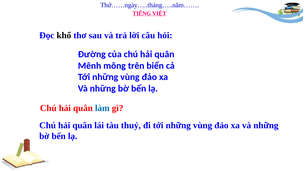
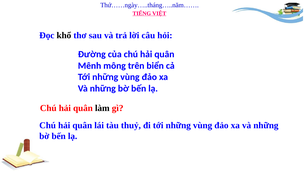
làm colour: blue -> black
